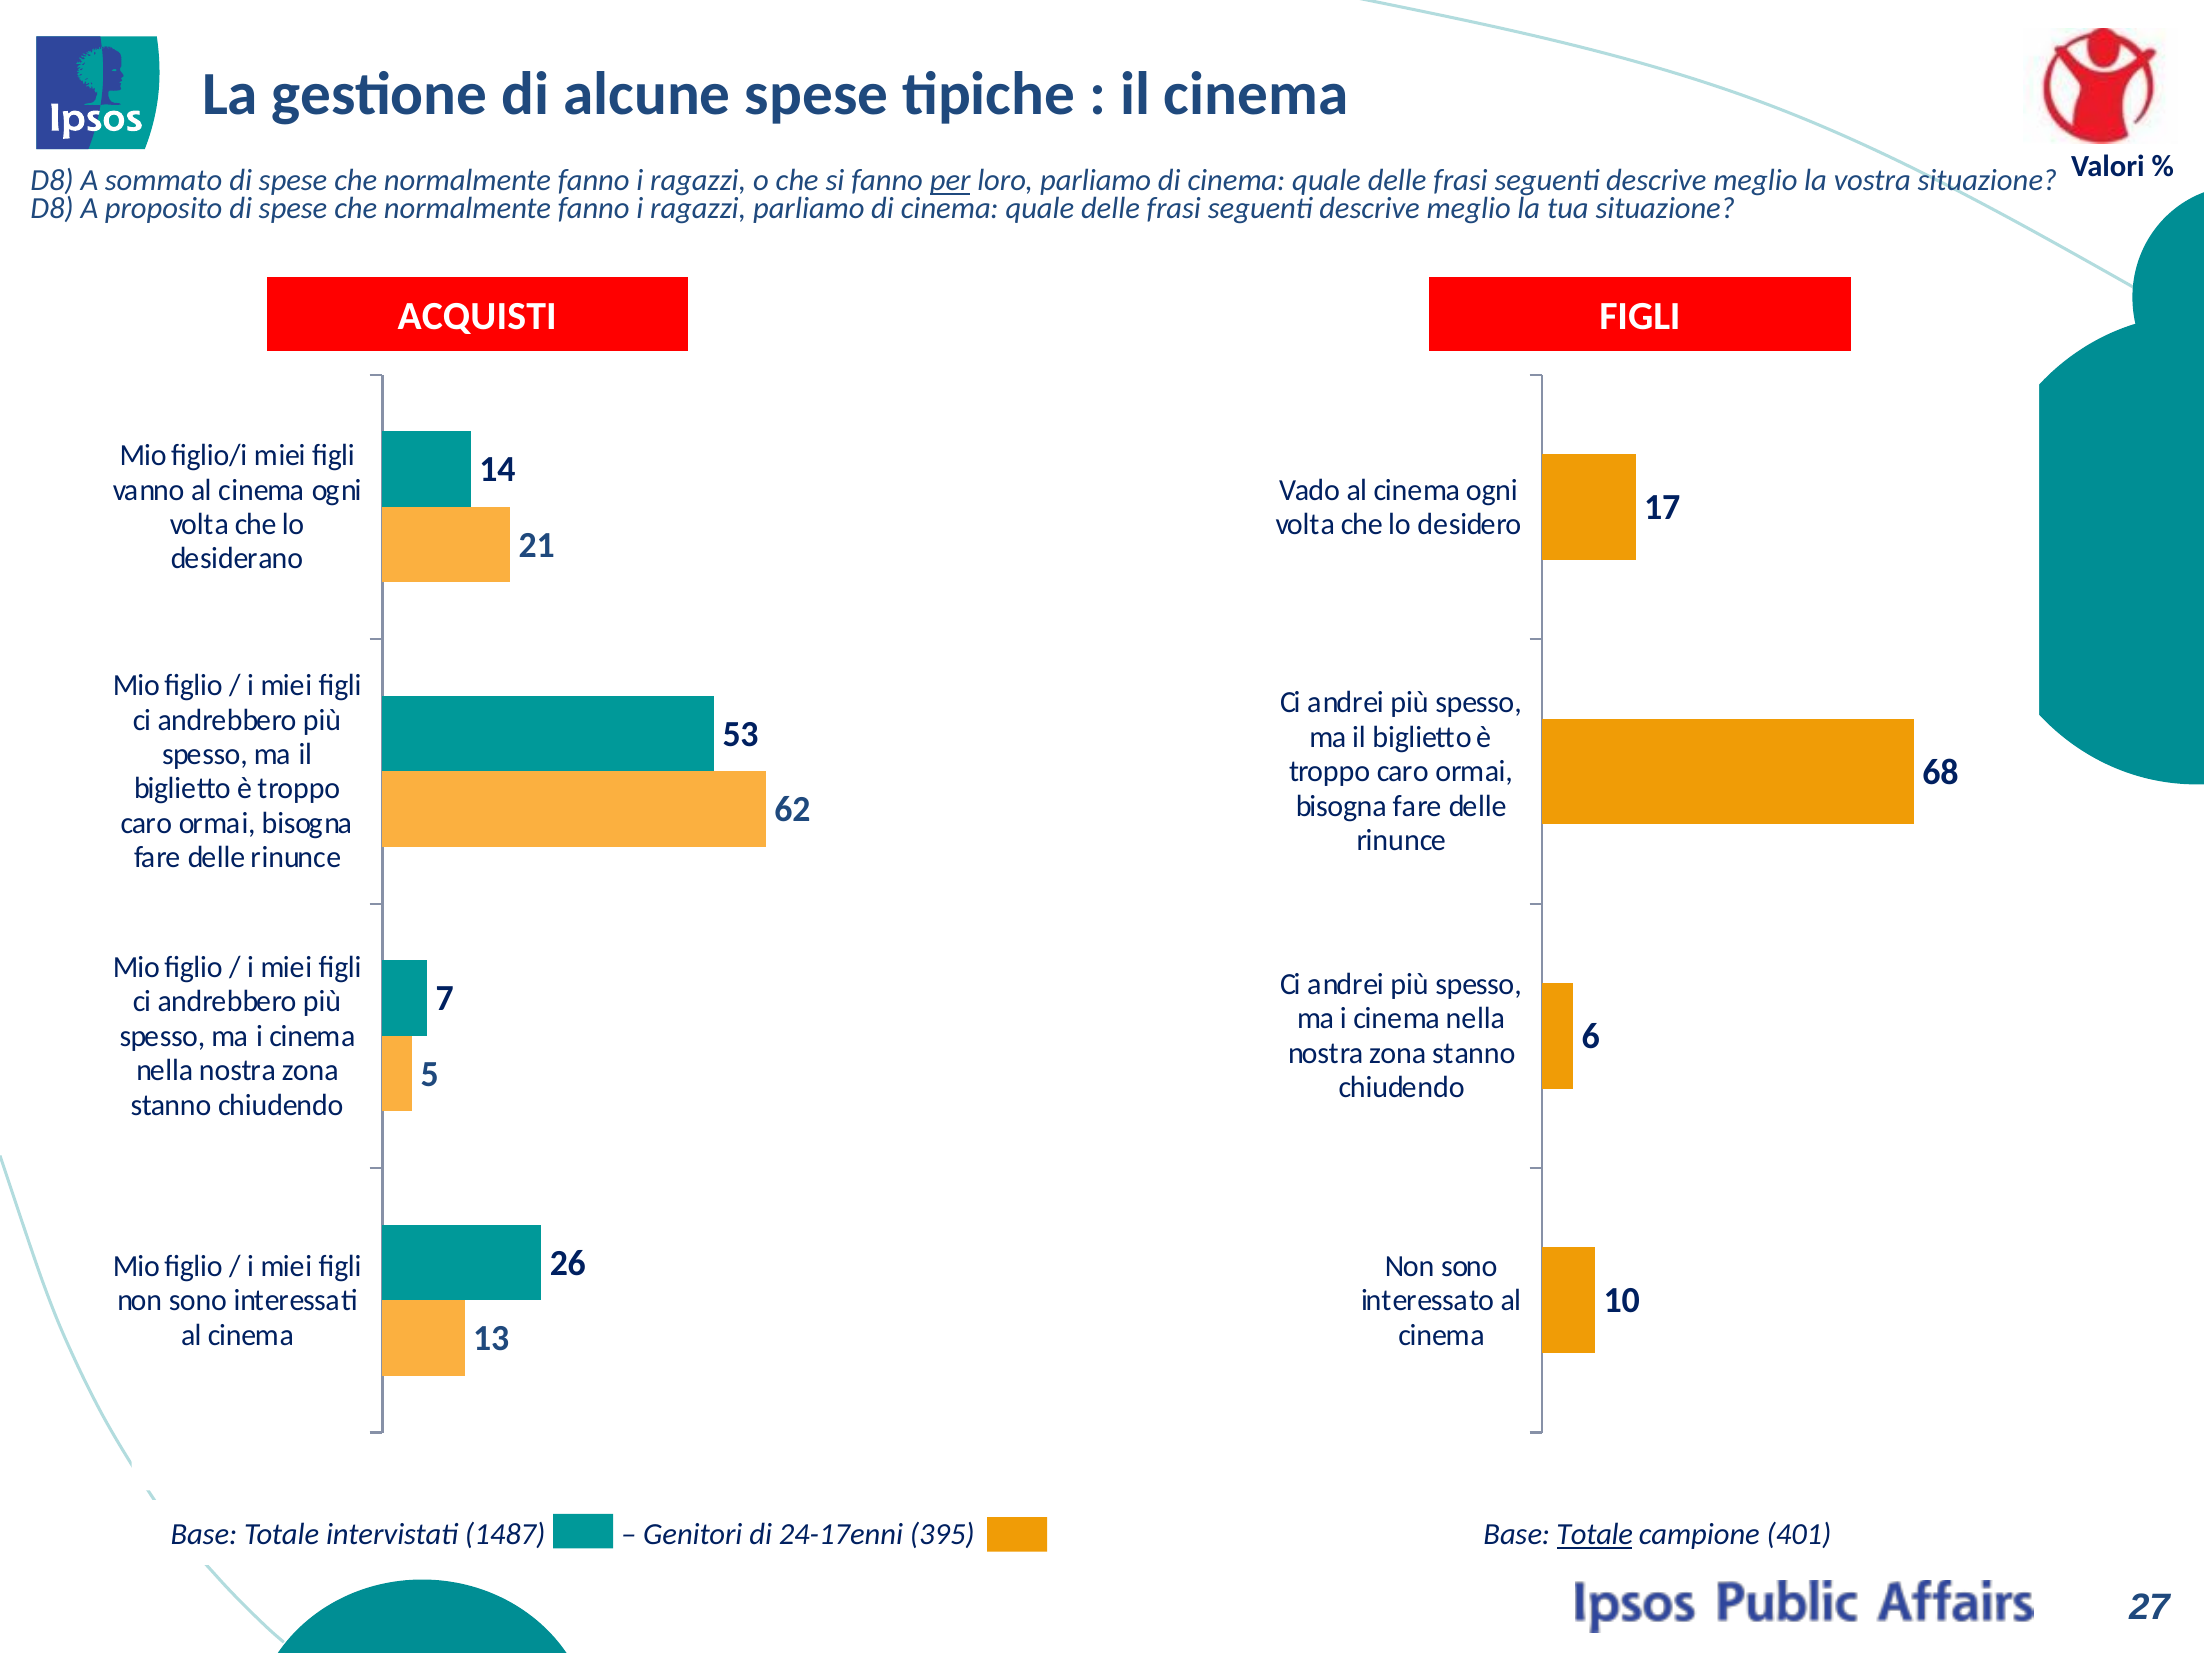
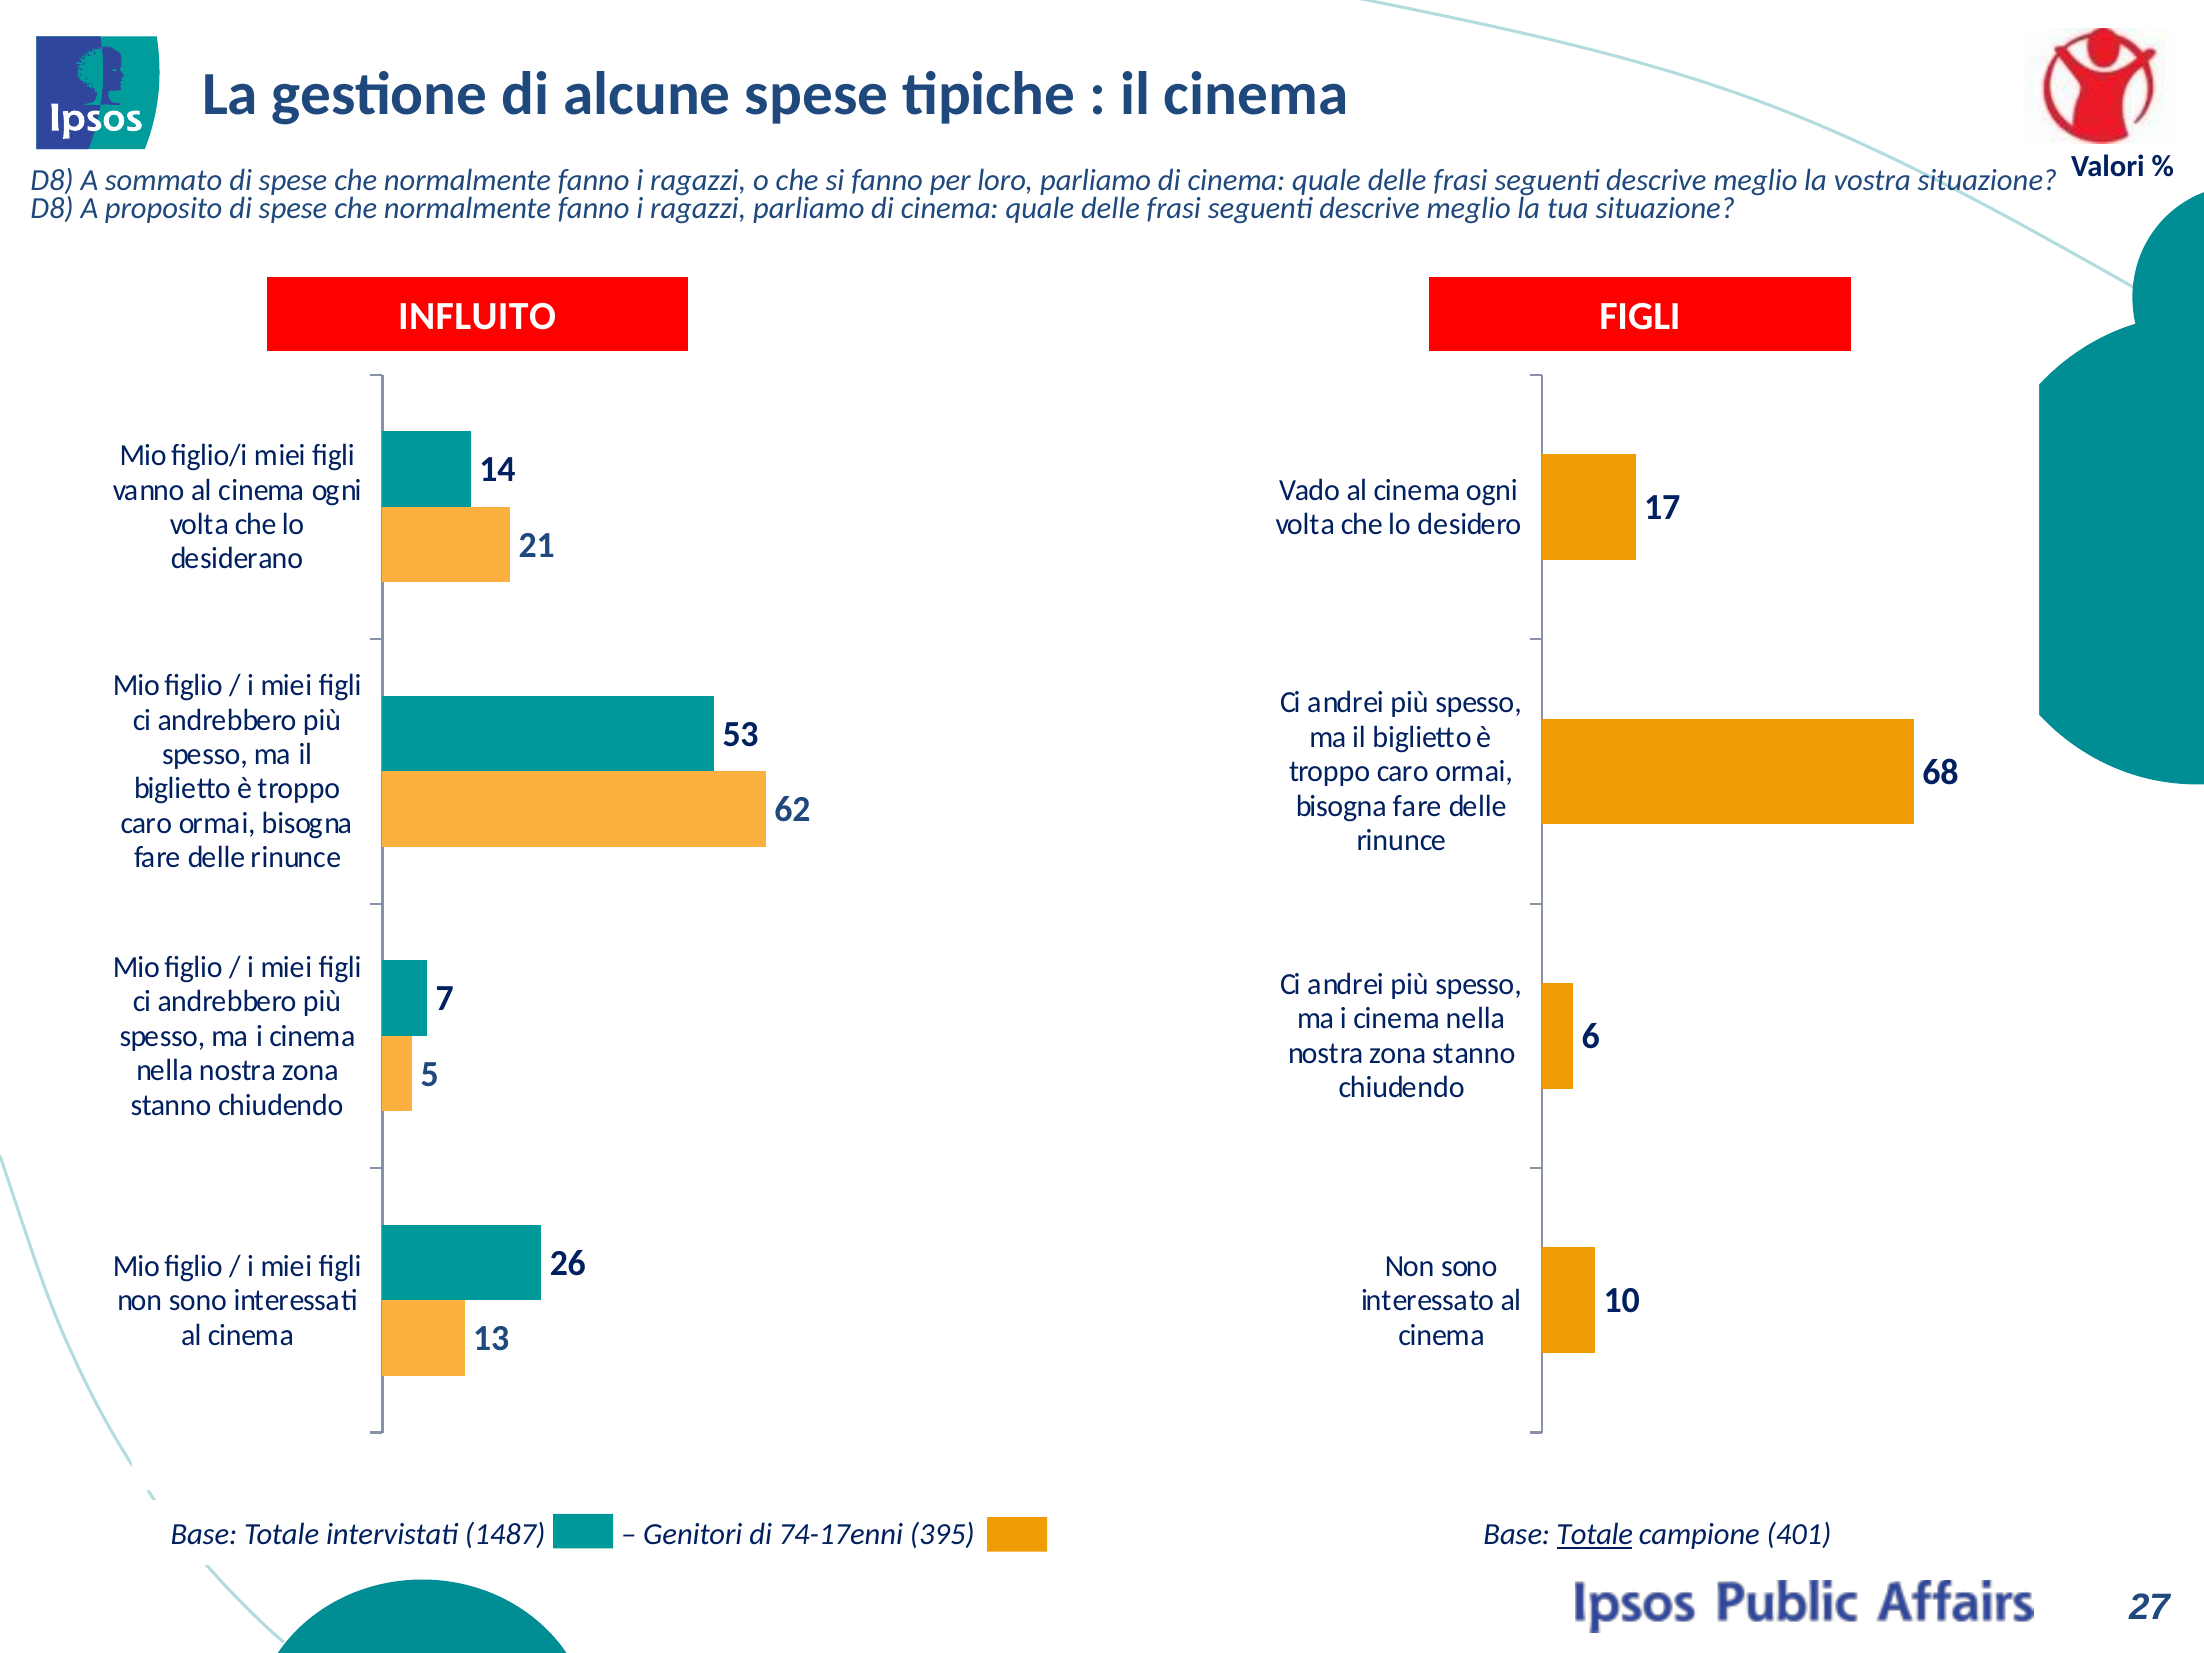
per underline: present -> none
ACQUISTI: ACQUISTI -> INFLUITO
24-17enni: 24-17enni -> 74-17enni
